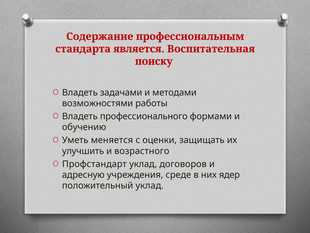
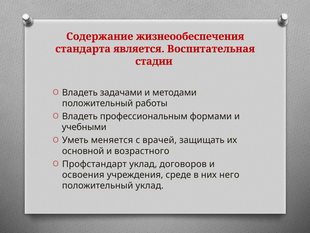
профессиональным: профессиональным -> жизнеообеспечения
поиску: поиску -> стадии
возможностями at (98, 103): возможностями -> положительный
профессионального: профессионального -> профессиональным
обучению: обучению -> учебными
оценки: оценки -> врачей
улучшить: улучшить -> основной
адресную: адресную -> освоения
ядер: ядер -> него
